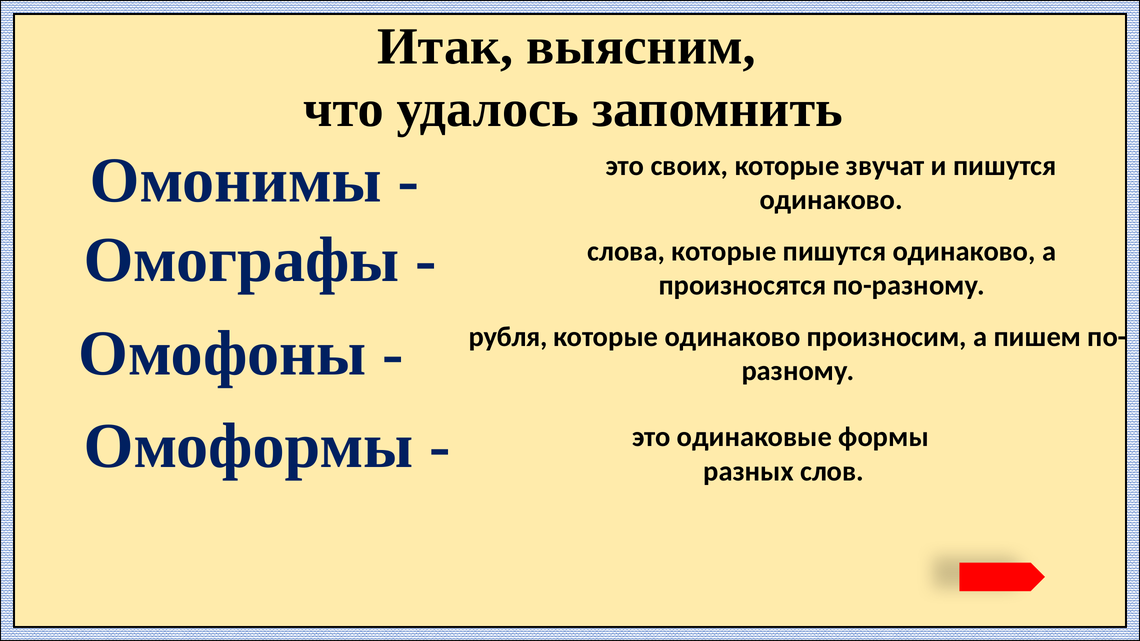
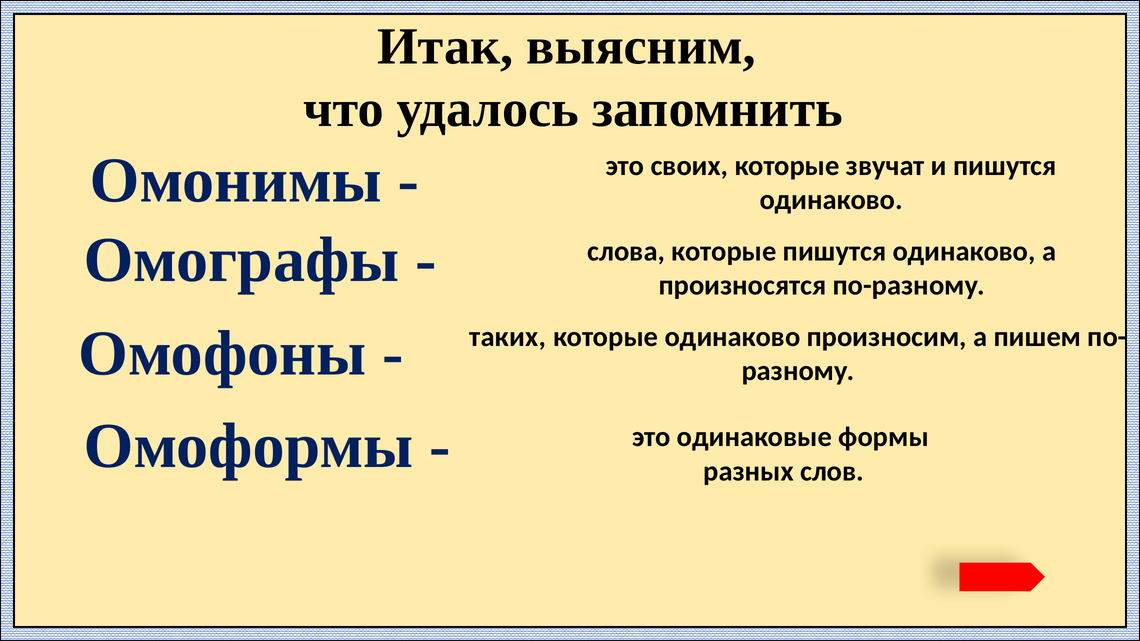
рубля: рубля -> таких
